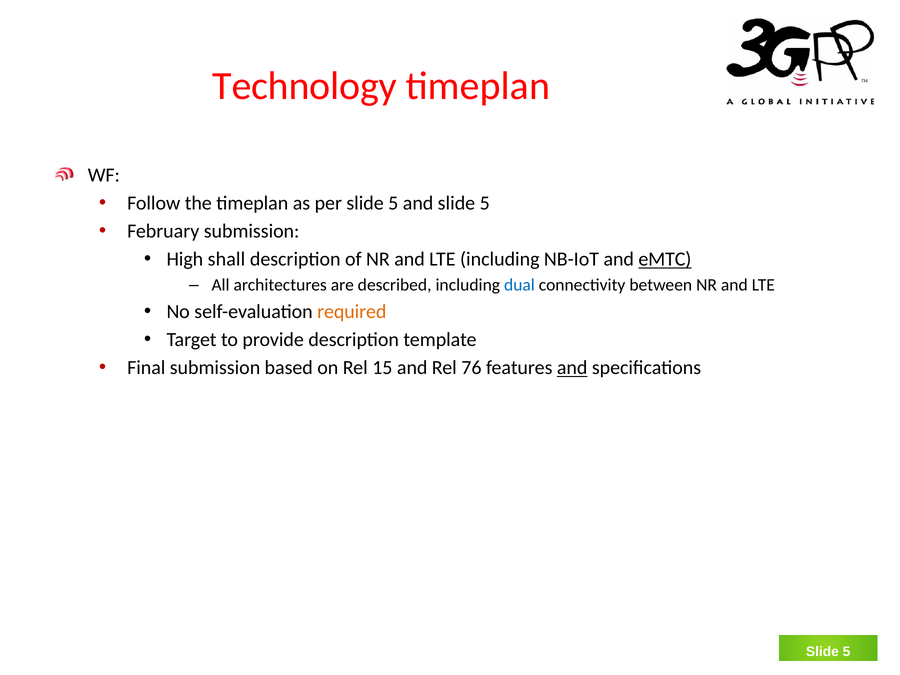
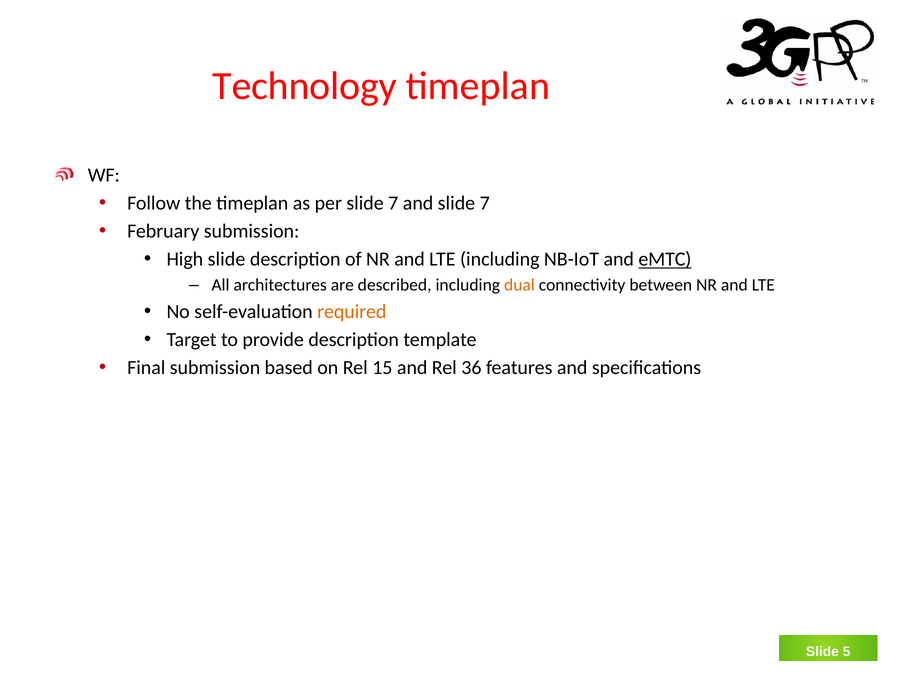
per slide 5: 5 -> 7
and slide 5: 5 -> 7
High shall: shall -> slide
dual colour: blue -> orange
76: 76 -> 36
and at (572, 368) underline: present -> none
